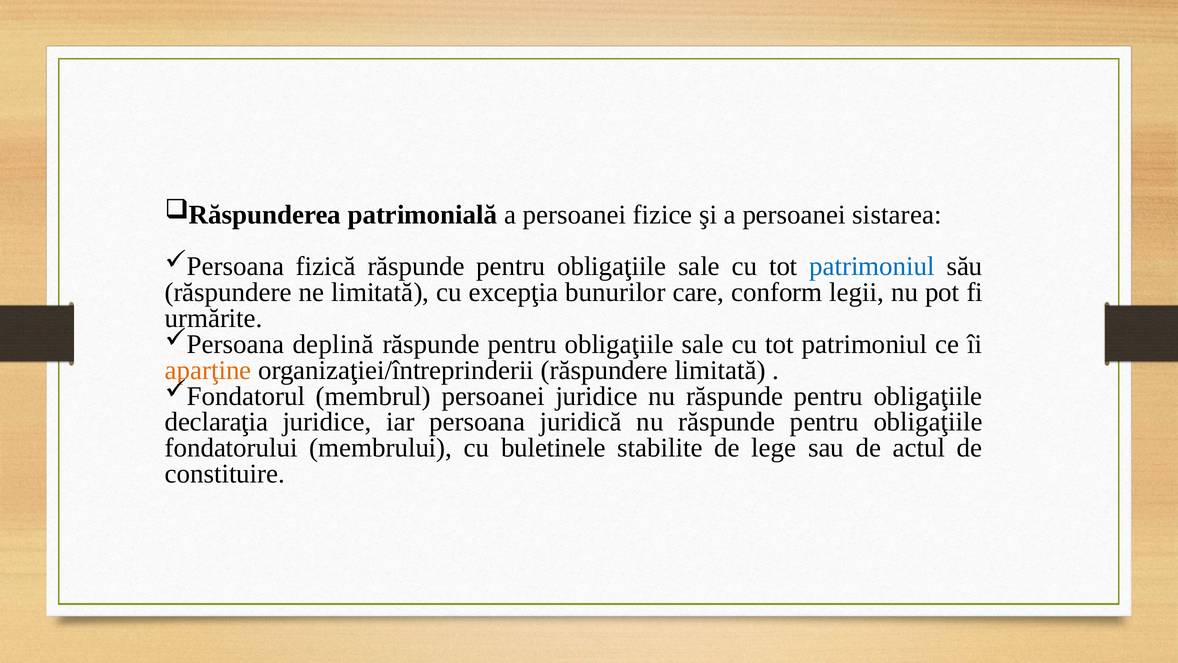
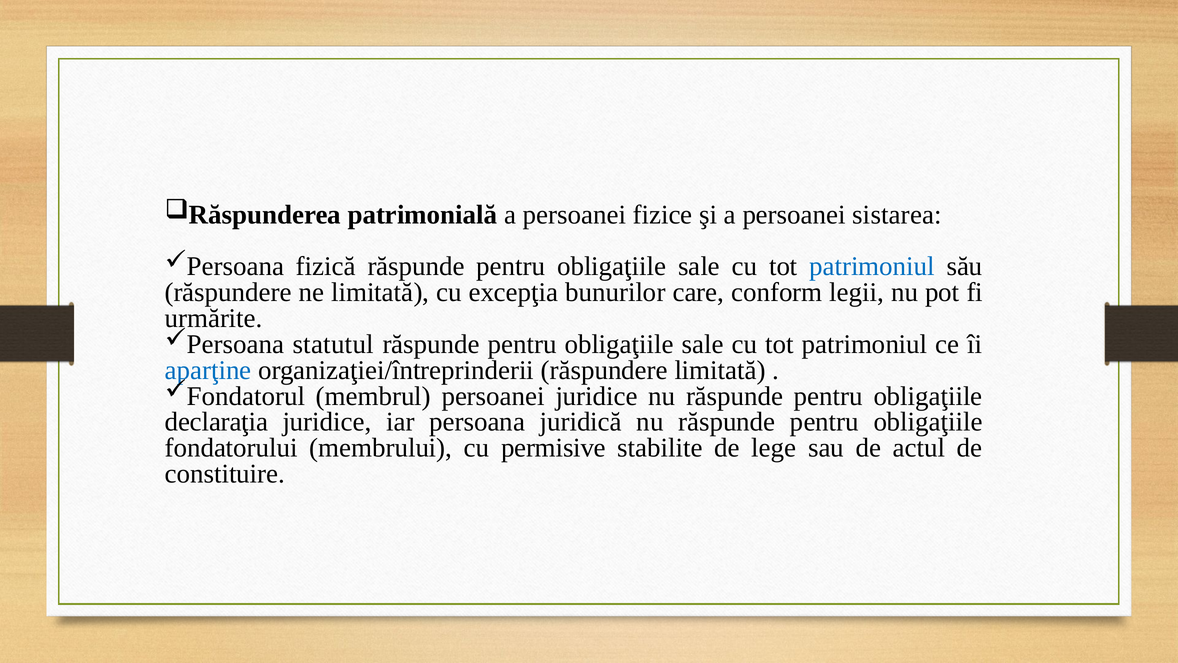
deplină: deplină -> statutul
aparţine colour: orange -> blue
buletinele: buletinele -> permisive
